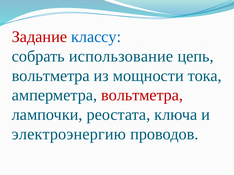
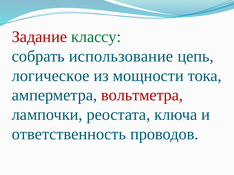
классу colour: blue -> green
вольтметра at (51, 76): вольтметра -> логическое
электроэнергию: электроэнергию -> ответственность
